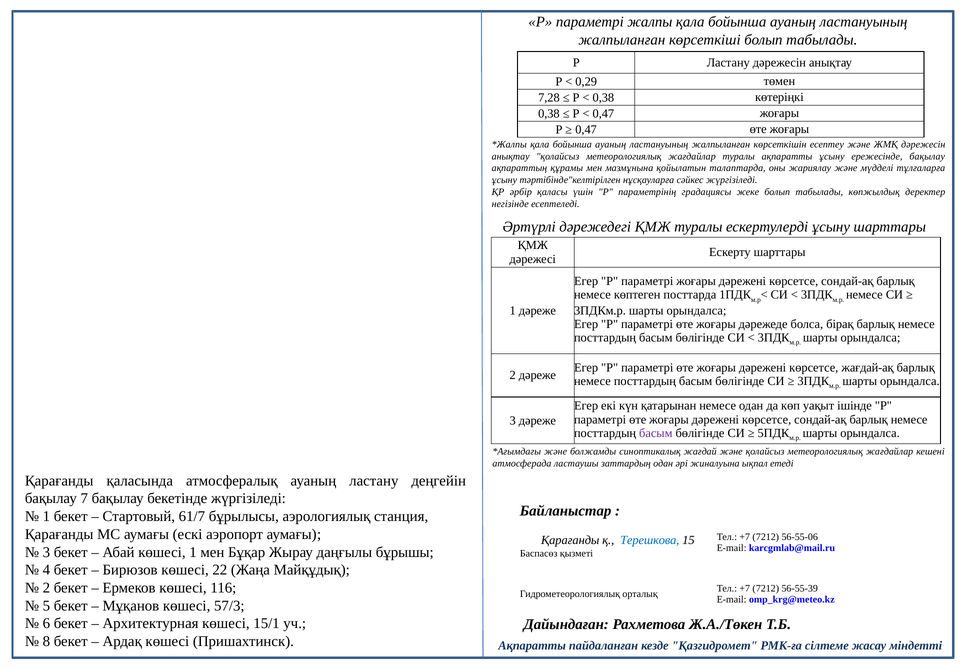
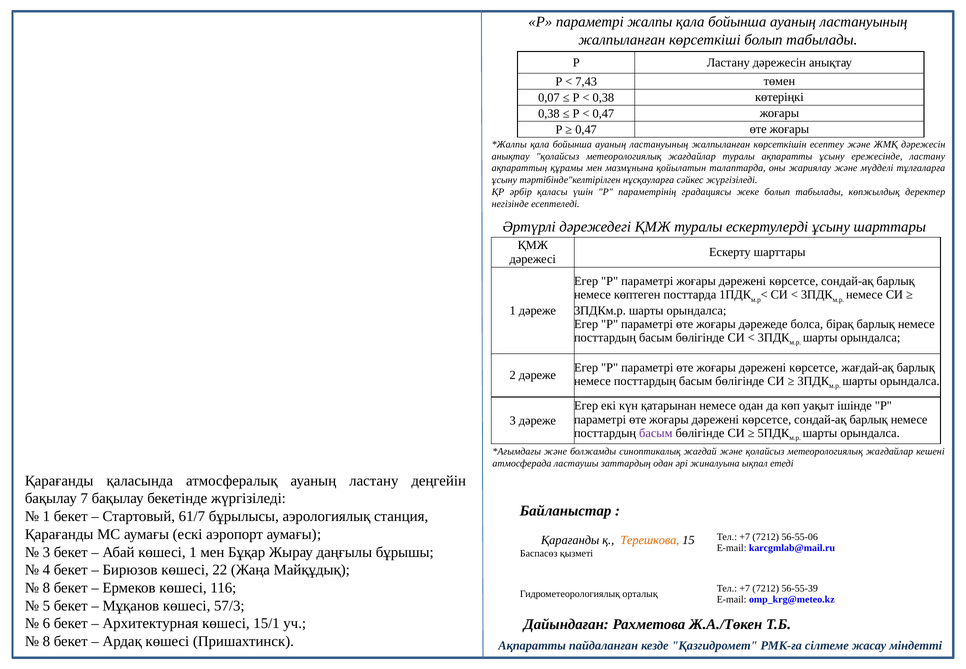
0,29: 0,29 -> 7,43
7,28: 7,28 -> 0,07
ережесінде бақылау: бақылау -> ластану
Терешкова colour: blue -> orange
2 at (46, 588): 2 -> 8
